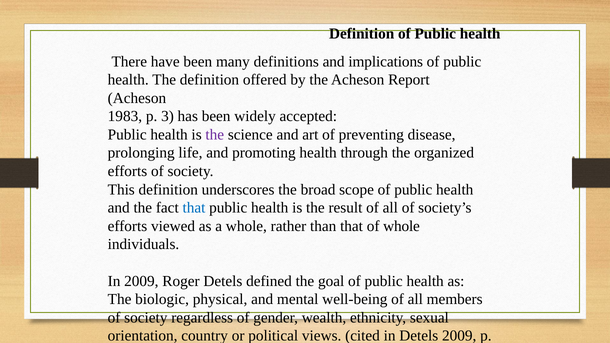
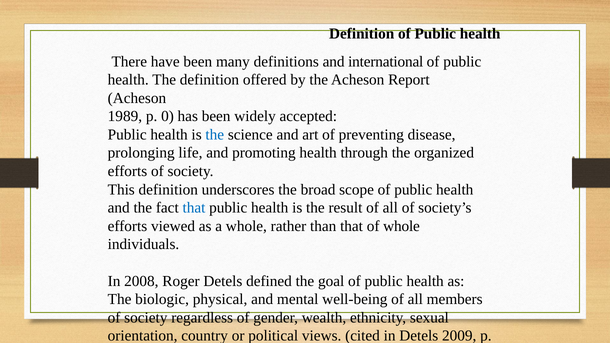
implications: implications -> international
1983: 1983 -> 1989
3 at (167, 116): 3 -> 0
the at (215, 135) colour: purple -> blue
In 2009: 2009 -> 2008
